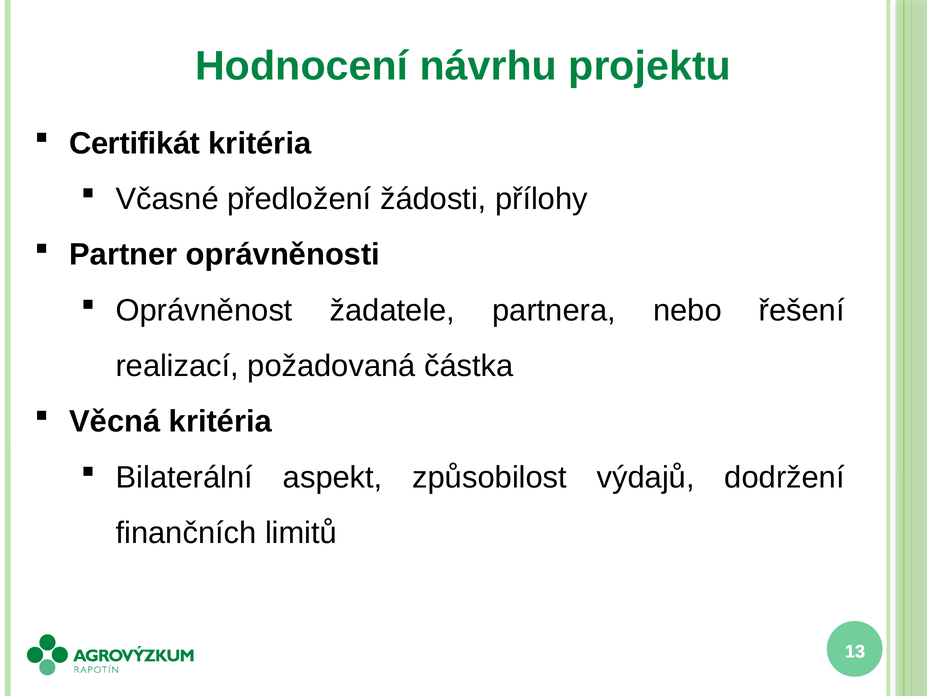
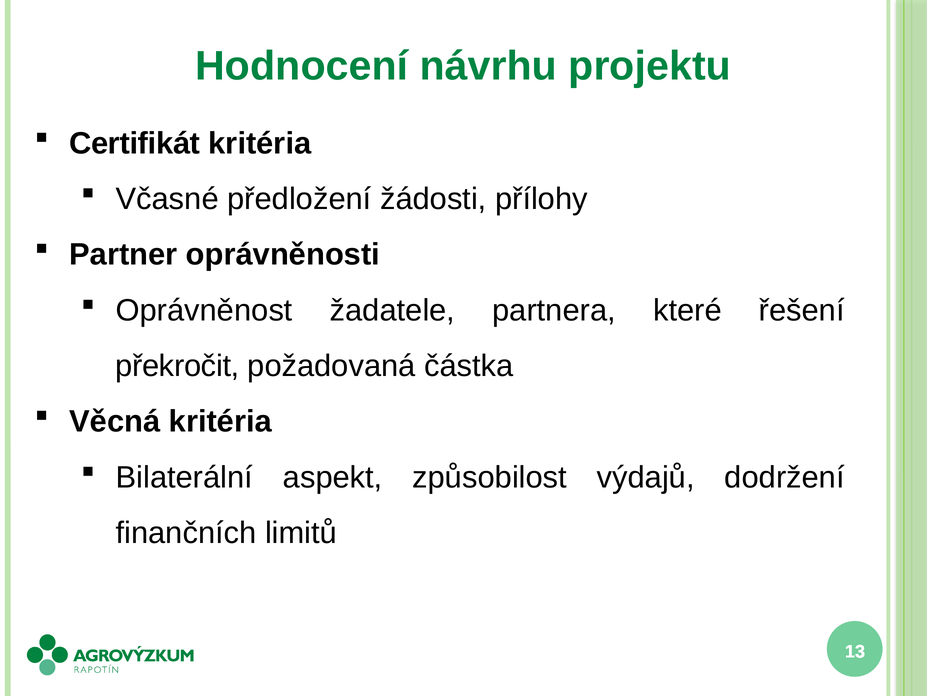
nebo: nebo -> které
realizací: realizací -> překročit
